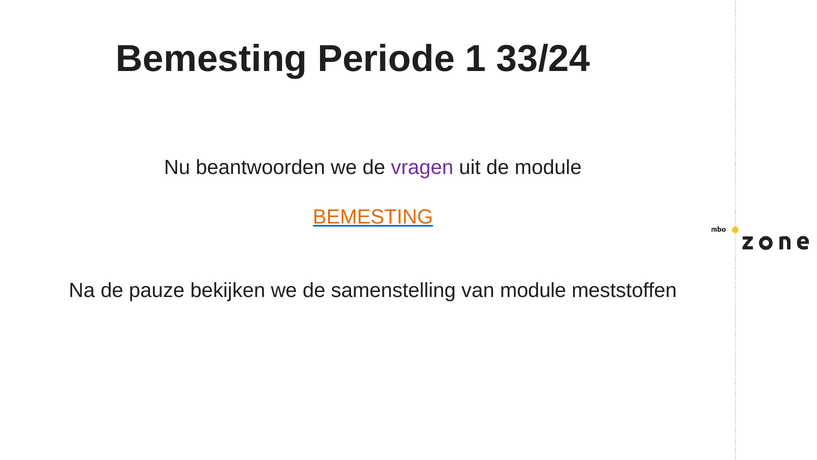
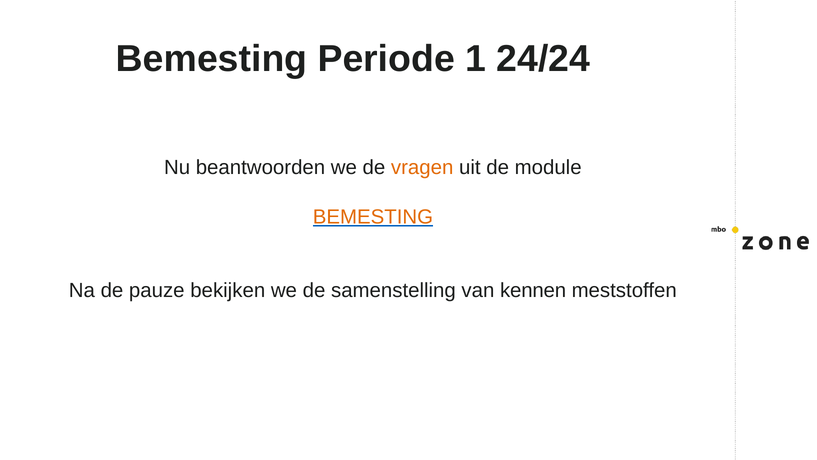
33/24: 33/24 -> 24/24
vragen colour: purple -> orange
van module: module -> kennen
